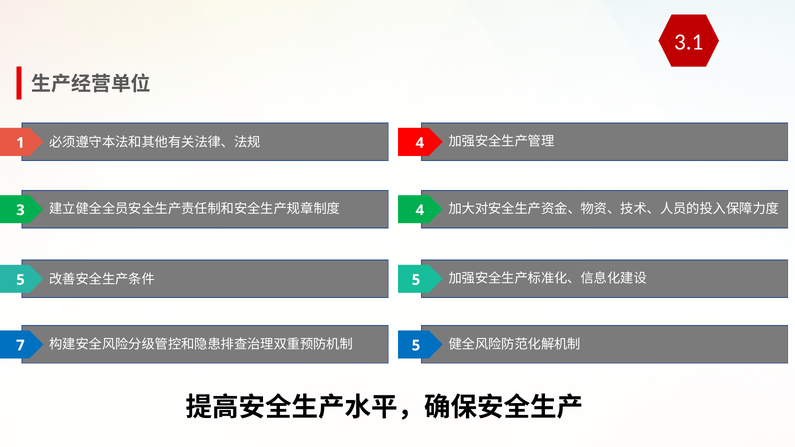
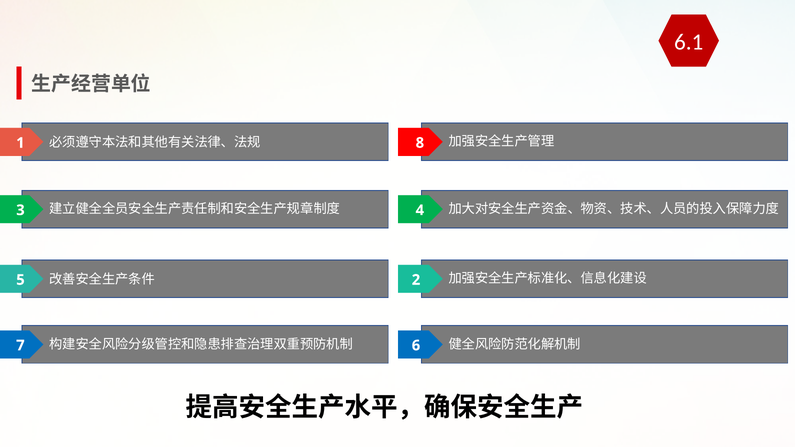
3.1: 3.1 -> 6.1
4 at (420, 143): 4 -> 8
5 at (416, 280): 5 -> 2
5 at (416, 346): 5 -> 6
